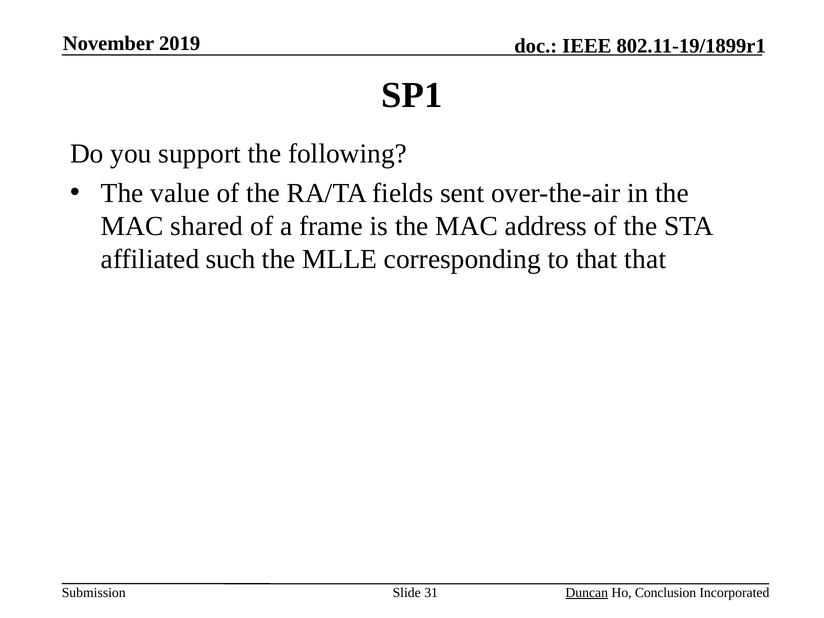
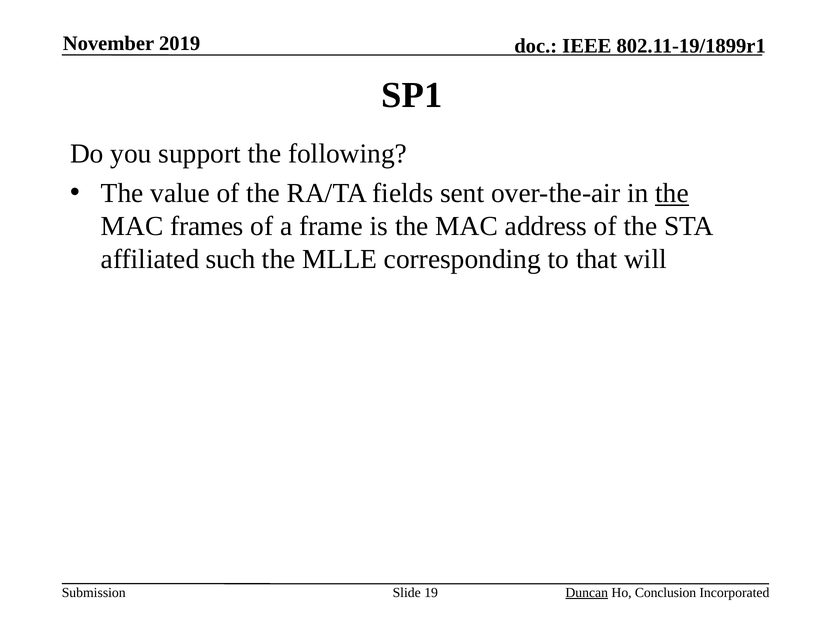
the at (672, 193) underline: none -> present
shared: shared -> frames
that that: that -> will
31: 31 -> 19
